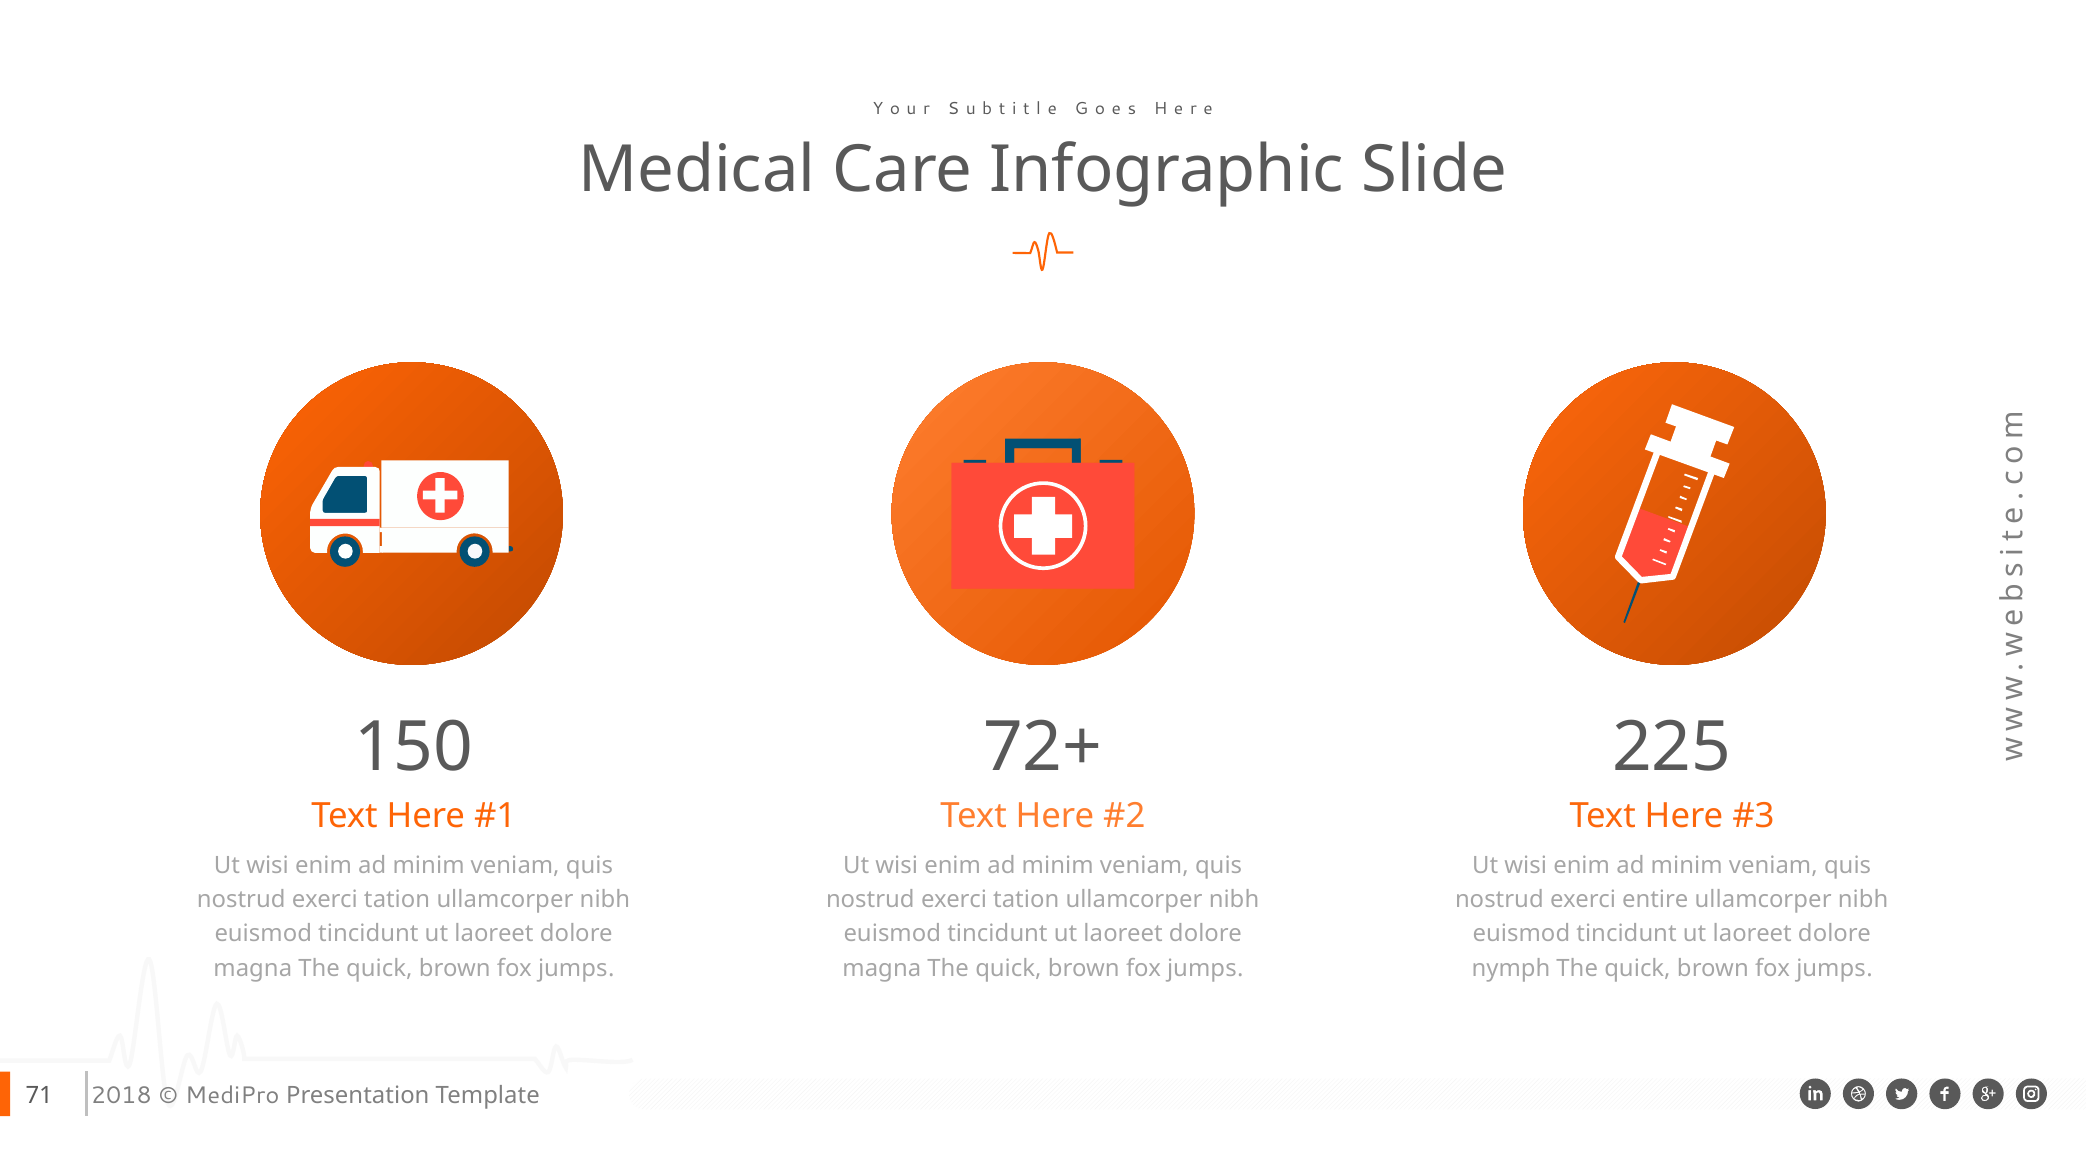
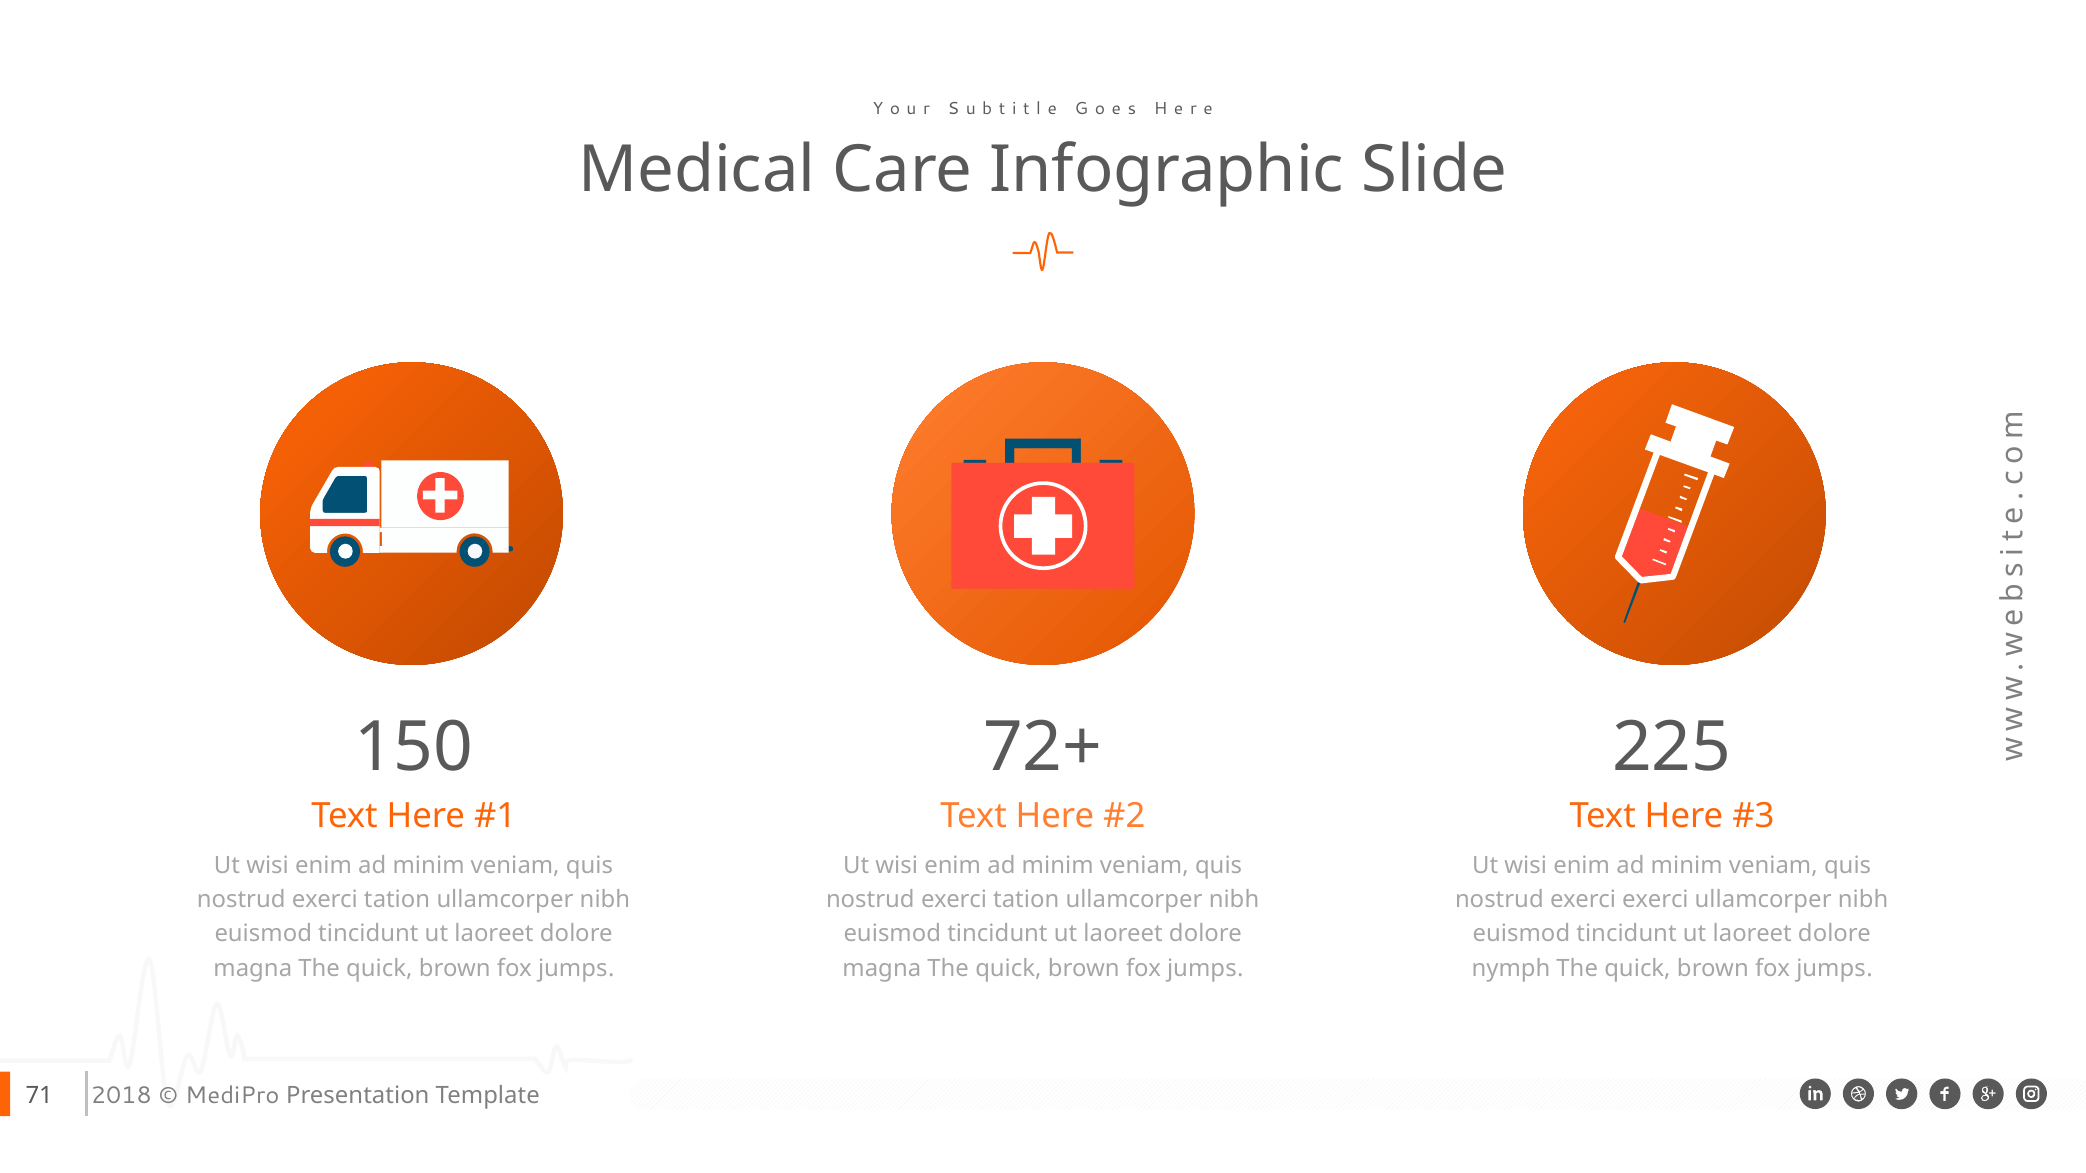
exerci entire: entire -> exerci
